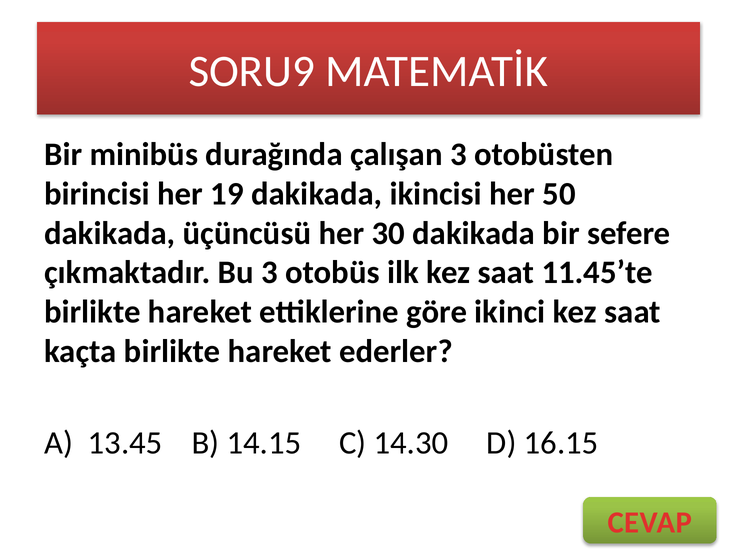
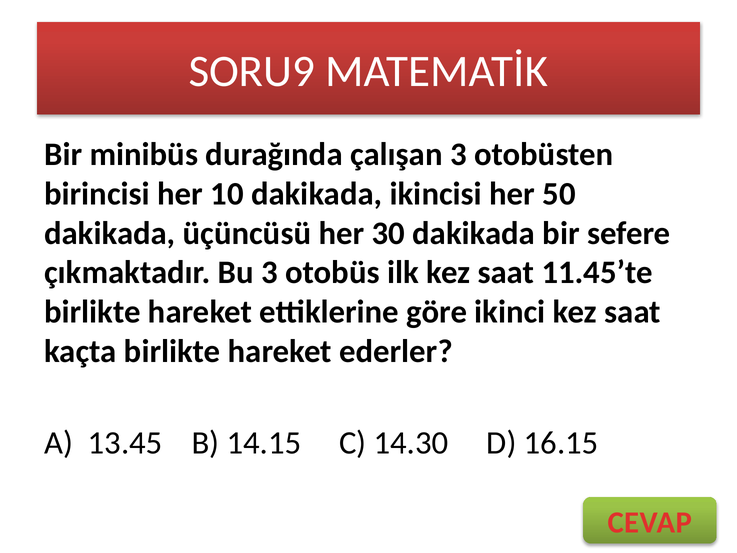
19: 19 -> 10
